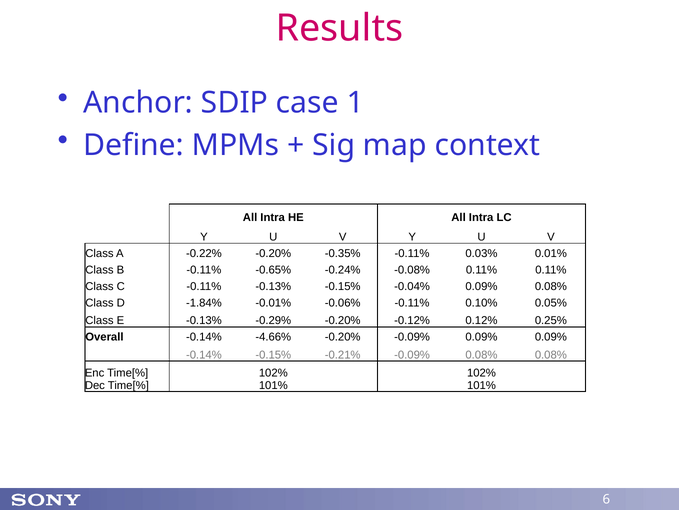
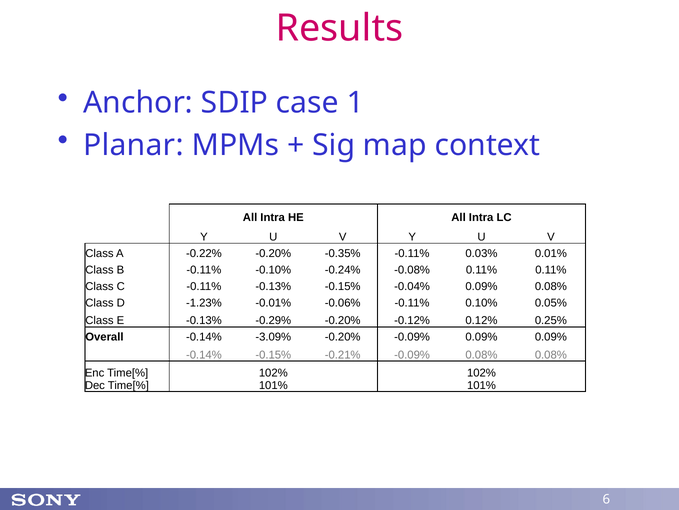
Define: Define -> Planar
-0.65%: -0.65% -> -0.10%
-1.84%: -1.84% -> -1.23%
-4.66%: -4.66% -> -3.09%
